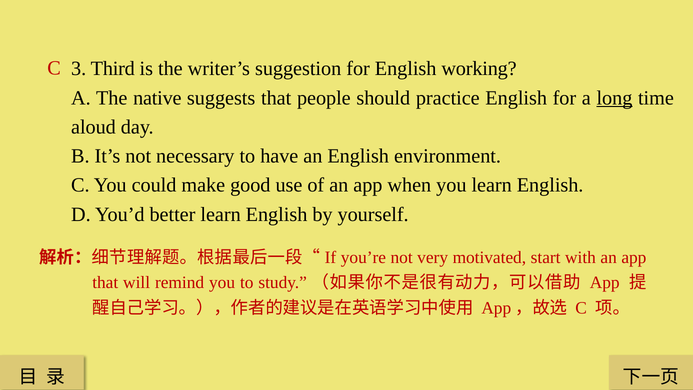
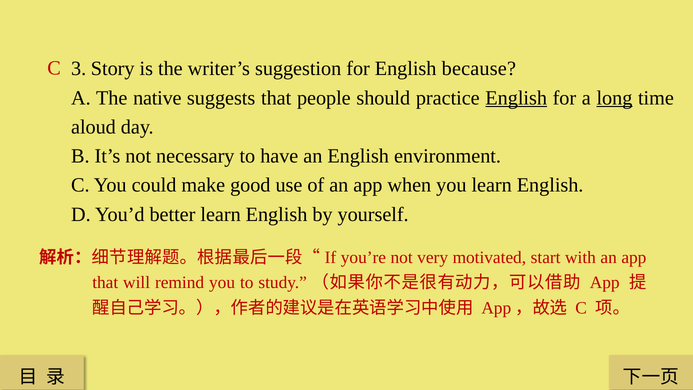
Third: Third -> Story
working: working -> because
English at (516, 98) underline: none -> present
